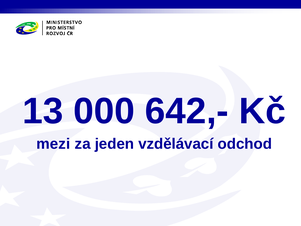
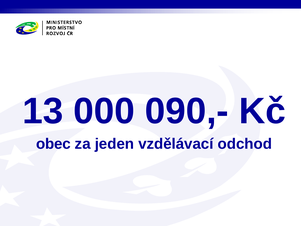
642,-: 642,- -> 090,-
mezi: mezi -> obec
